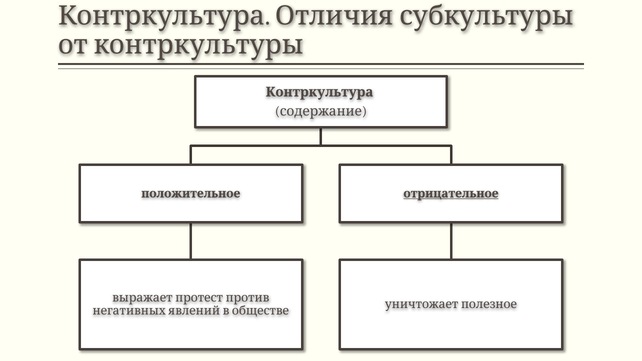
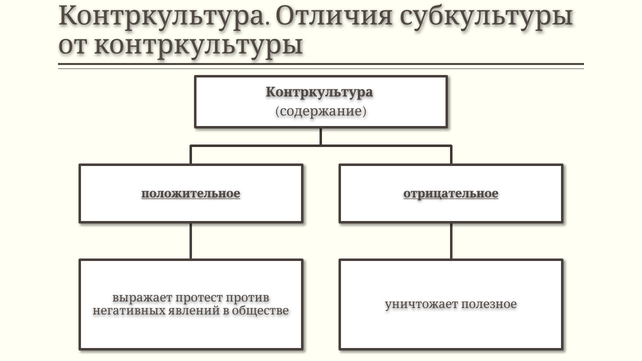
положительное underline: none -> present
